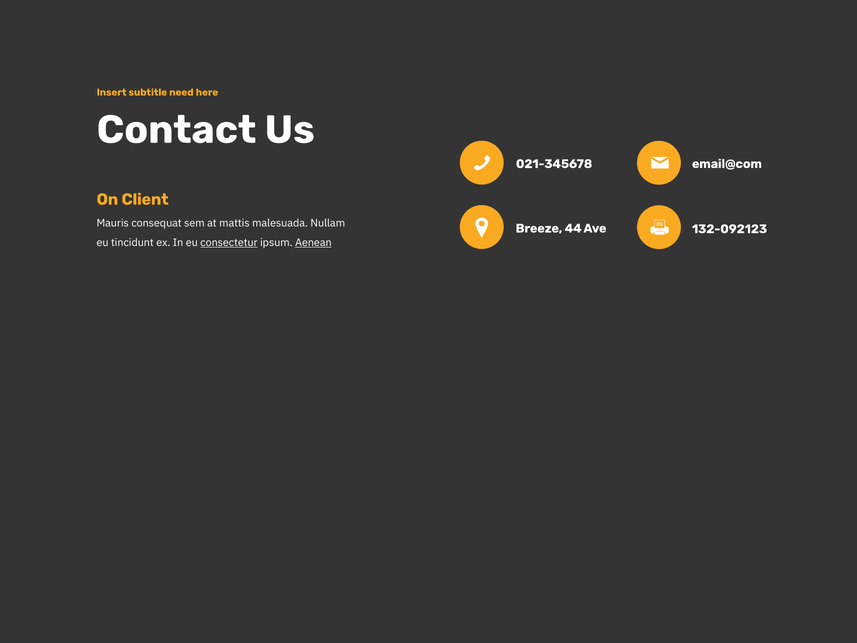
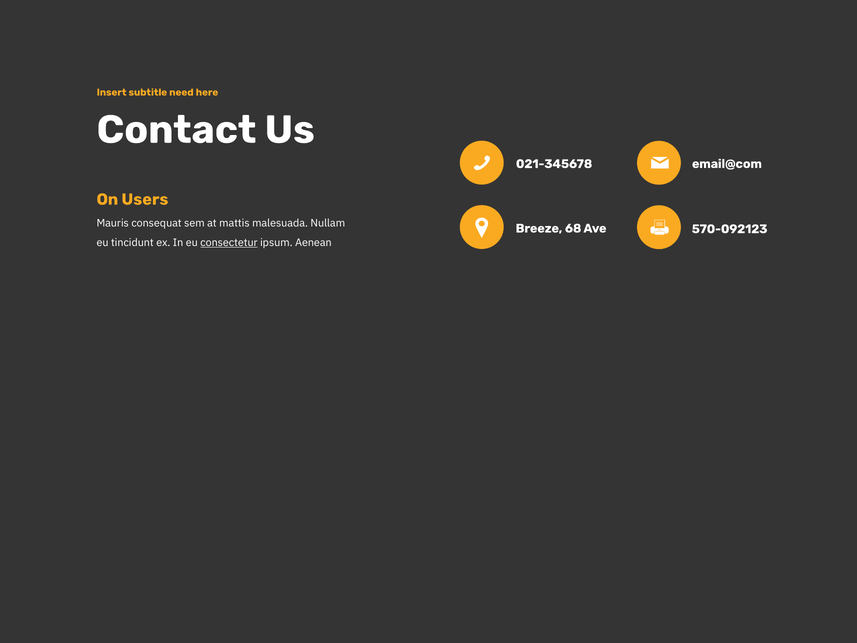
Client: Client -> Users
44: 44 -> 68
132-092123: 132-092123 -> 570-092123
Aenean underline: present -> none
